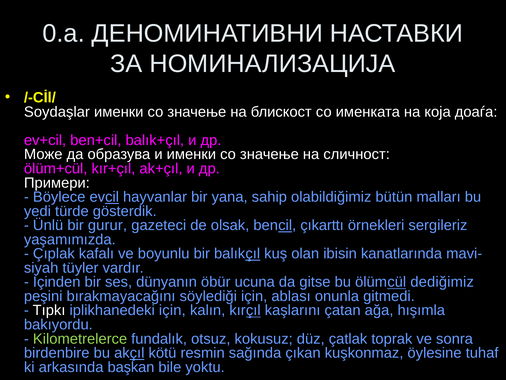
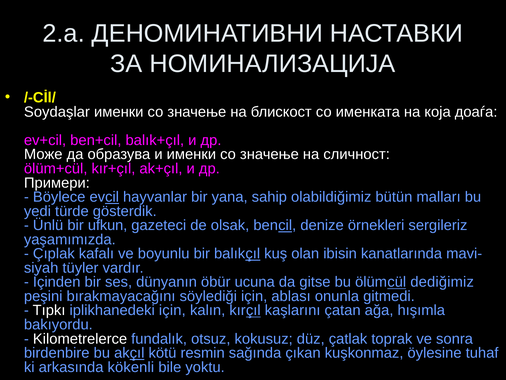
0.a: 0.a -> 2.a
gurur: gurur -> ufkun
çıkarttı: çıkarttı -> denize
Kilometrelerce colour: light green -> white
başkan: başkan -> kökenli
